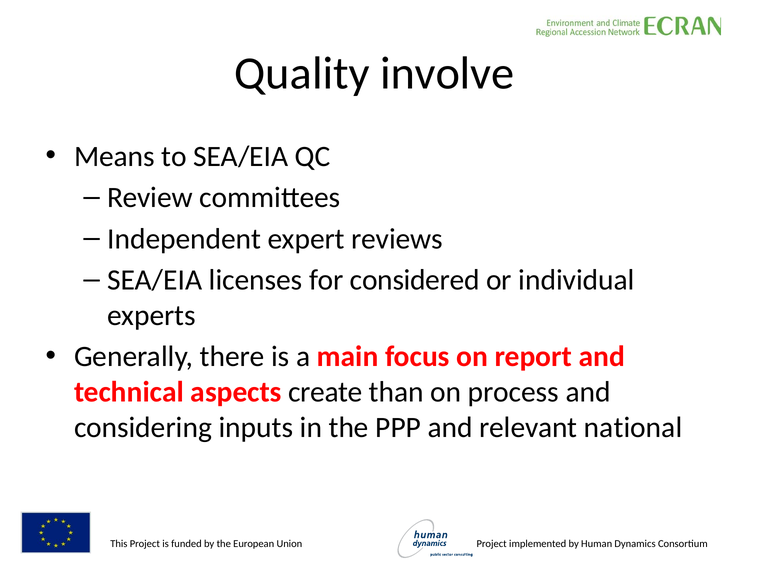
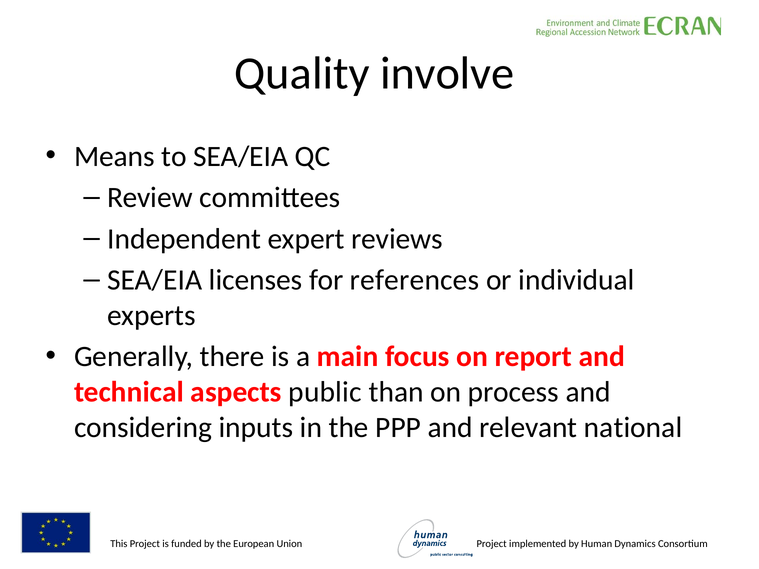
considered: considered -> references
create: create -> public
